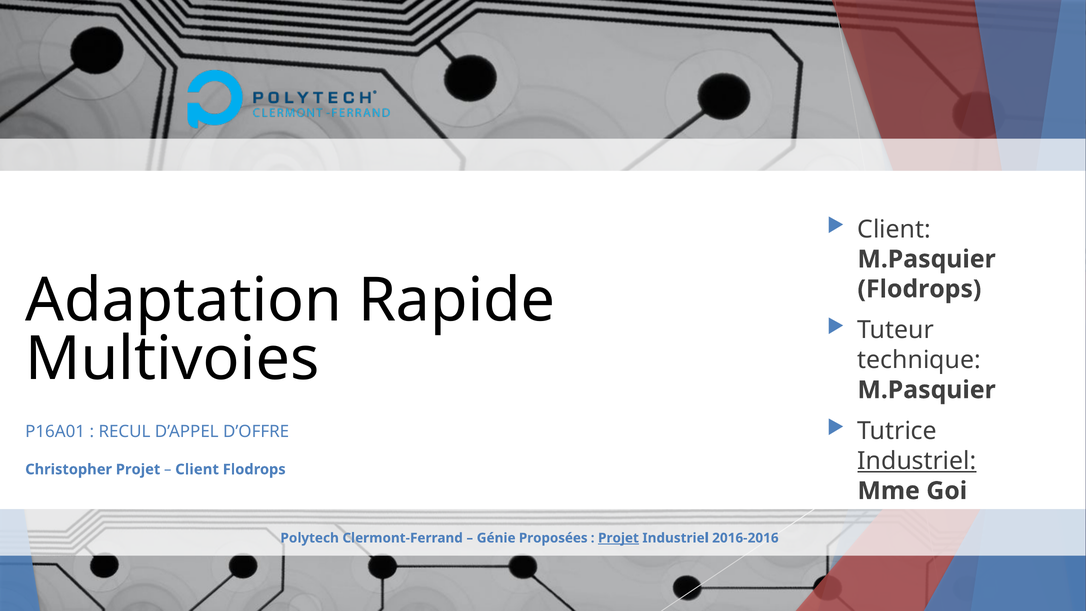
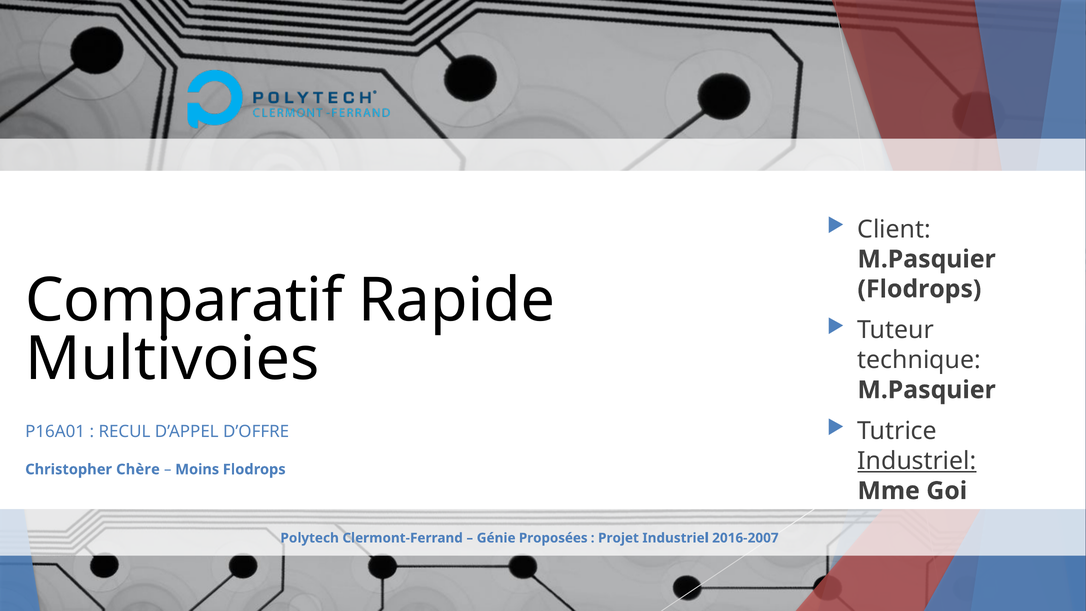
Adaptation: Adaptation -> Comparatif
Christopher Projet: Projet -> Chère
Client at (197, 469): Client -> Moins
Projet at (618, 538) underline: present -> none
2016-2016: 2016-2016 -> 2016-2007
